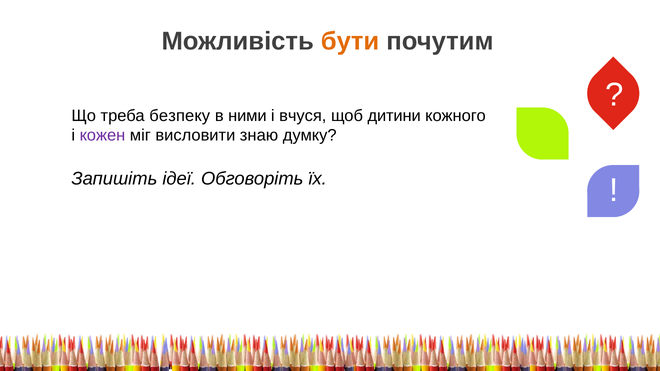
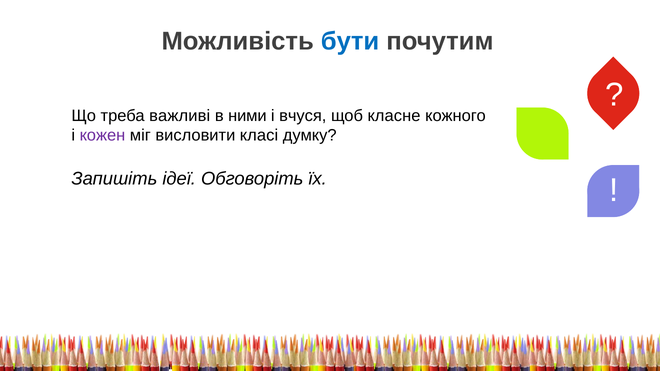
бути colour: orange -> blue
безпеку: безпеку -> важливі
дитини: дитини -> класне
знаю: знаю -> класі
